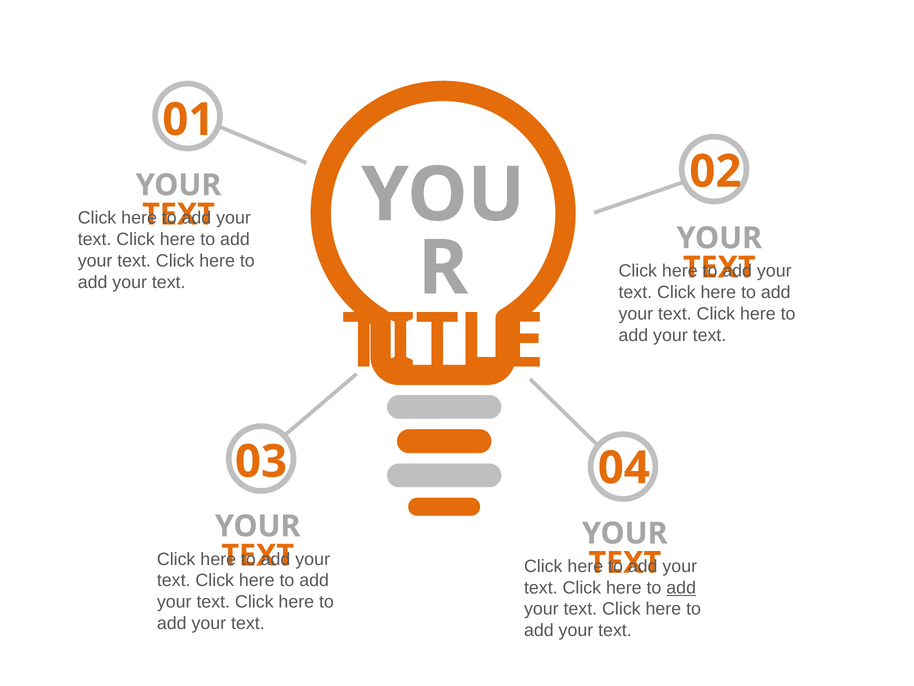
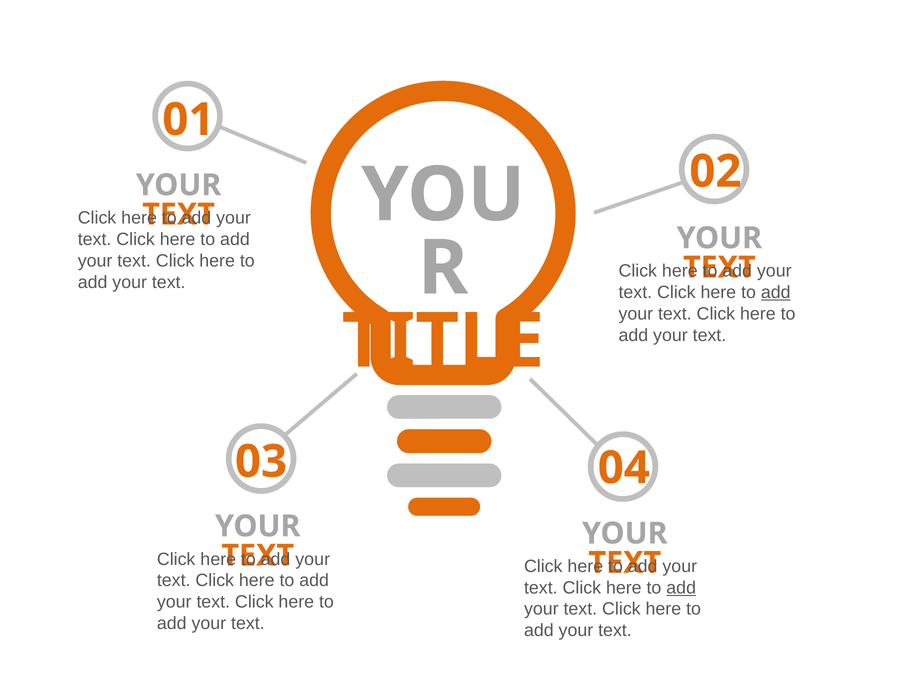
add at (776, 292) underline: none -> present
